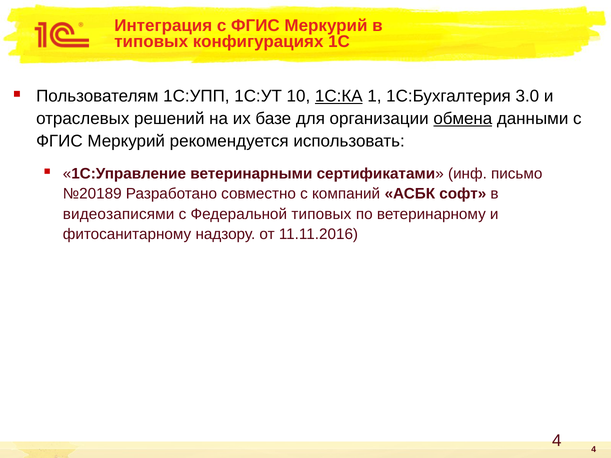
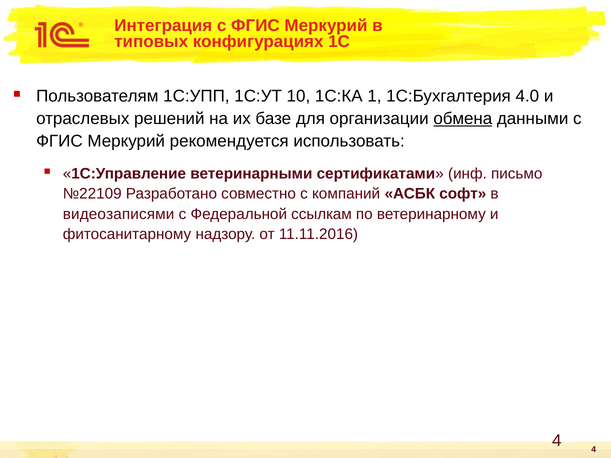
1С:КА underline: present -> none
3.0: 3.0 -> 4.0
№20189: №20189 -> №22109
Федеральной типовых: типовых -> ссылкам
